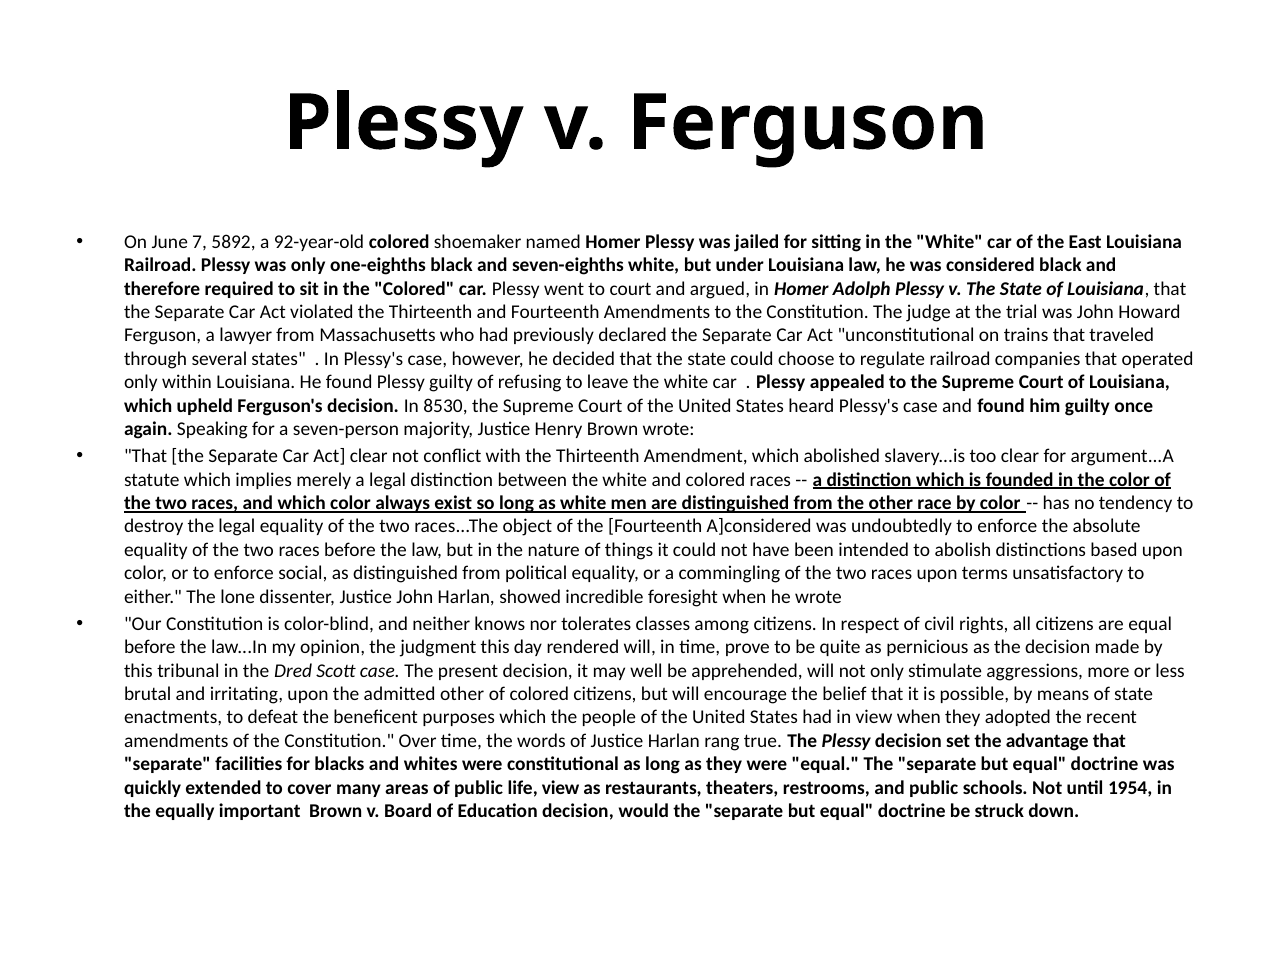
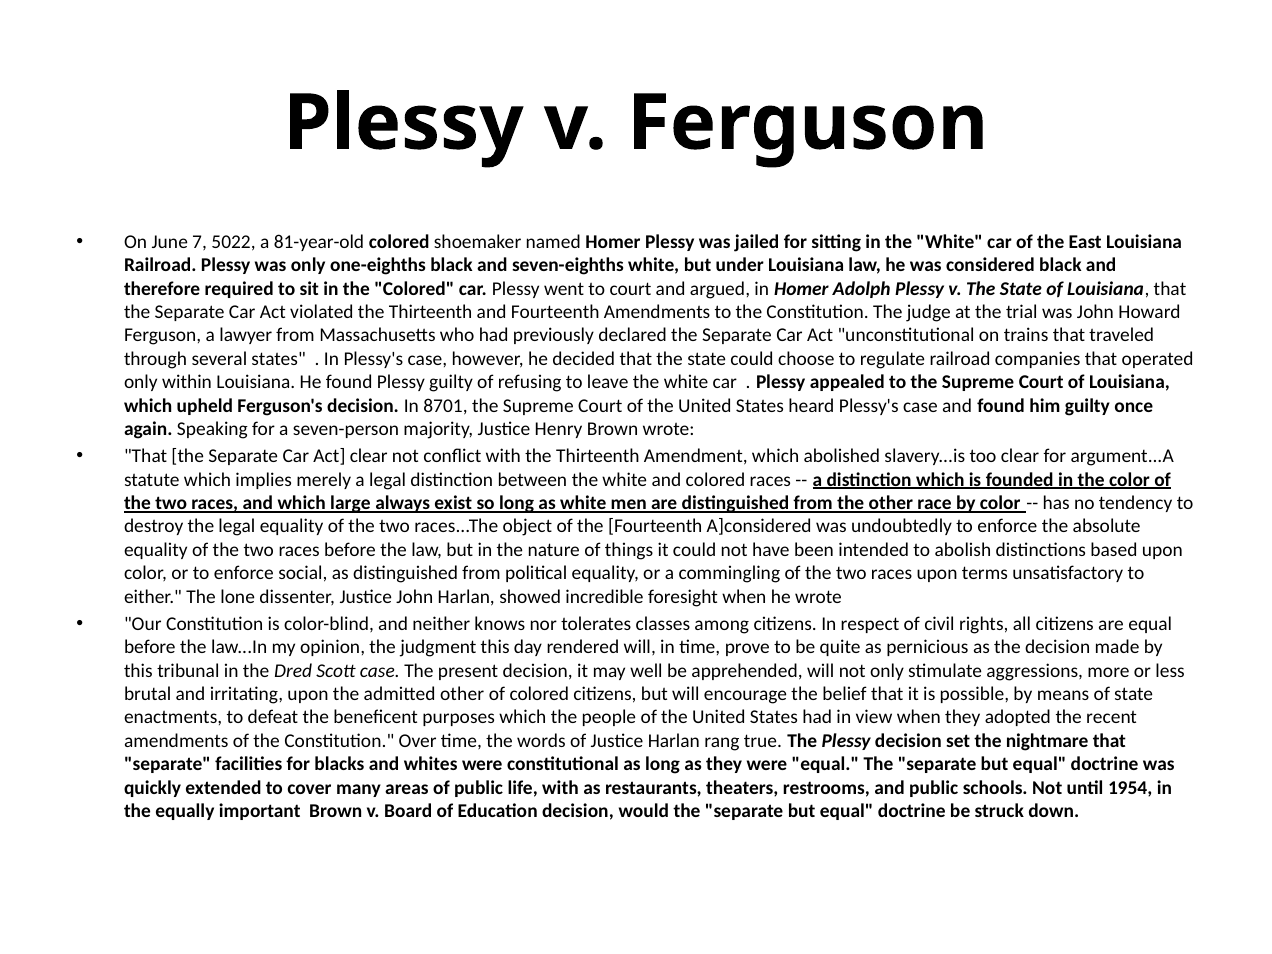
5892: 5892 -> 5022
92-year-old: 92-year-old -> 81-year-old
8530: 8530 -> 8701
which color: color -> large
advantage: advantage -> nightmare
life view: view -> with
